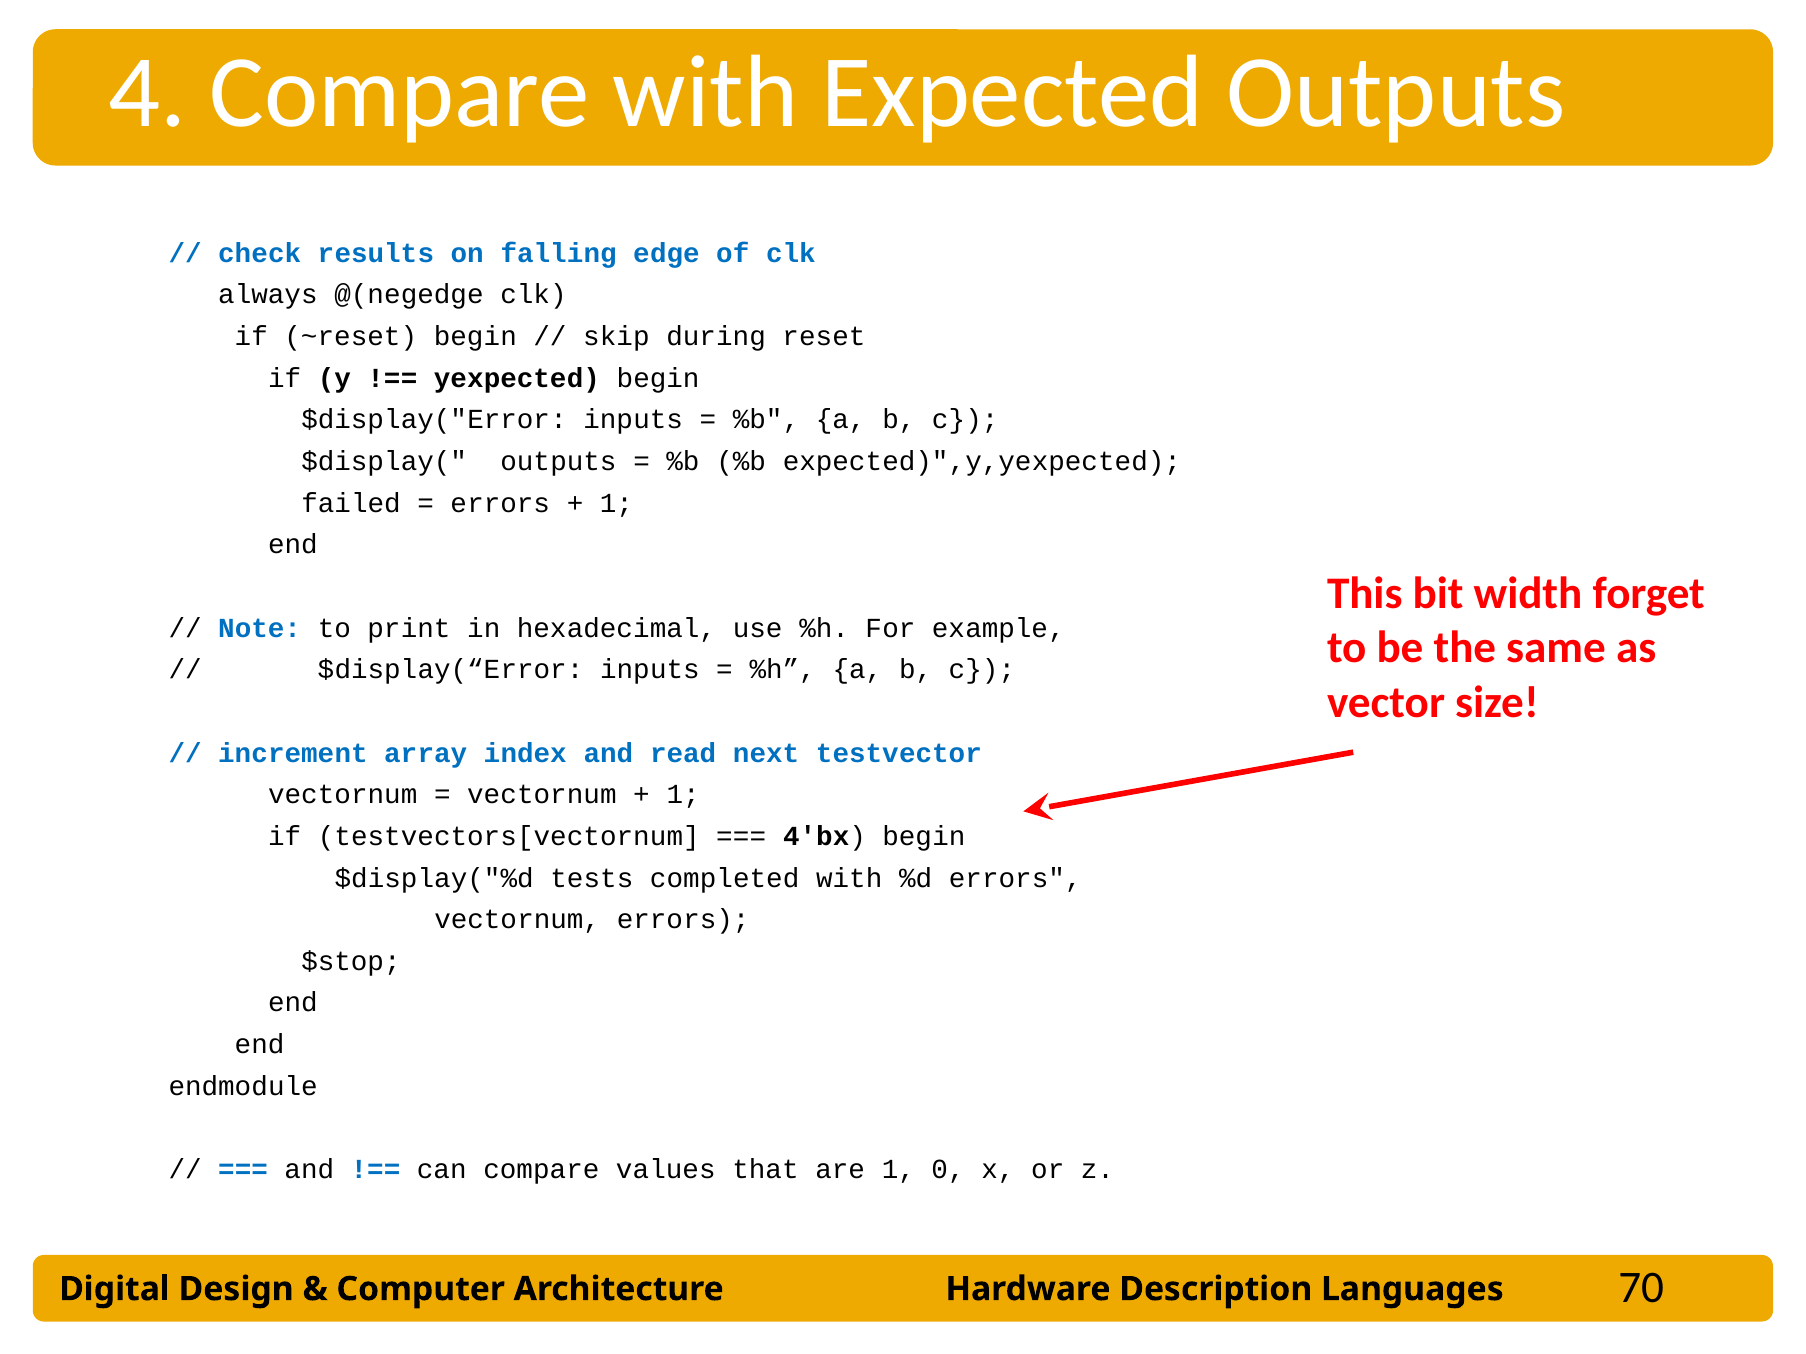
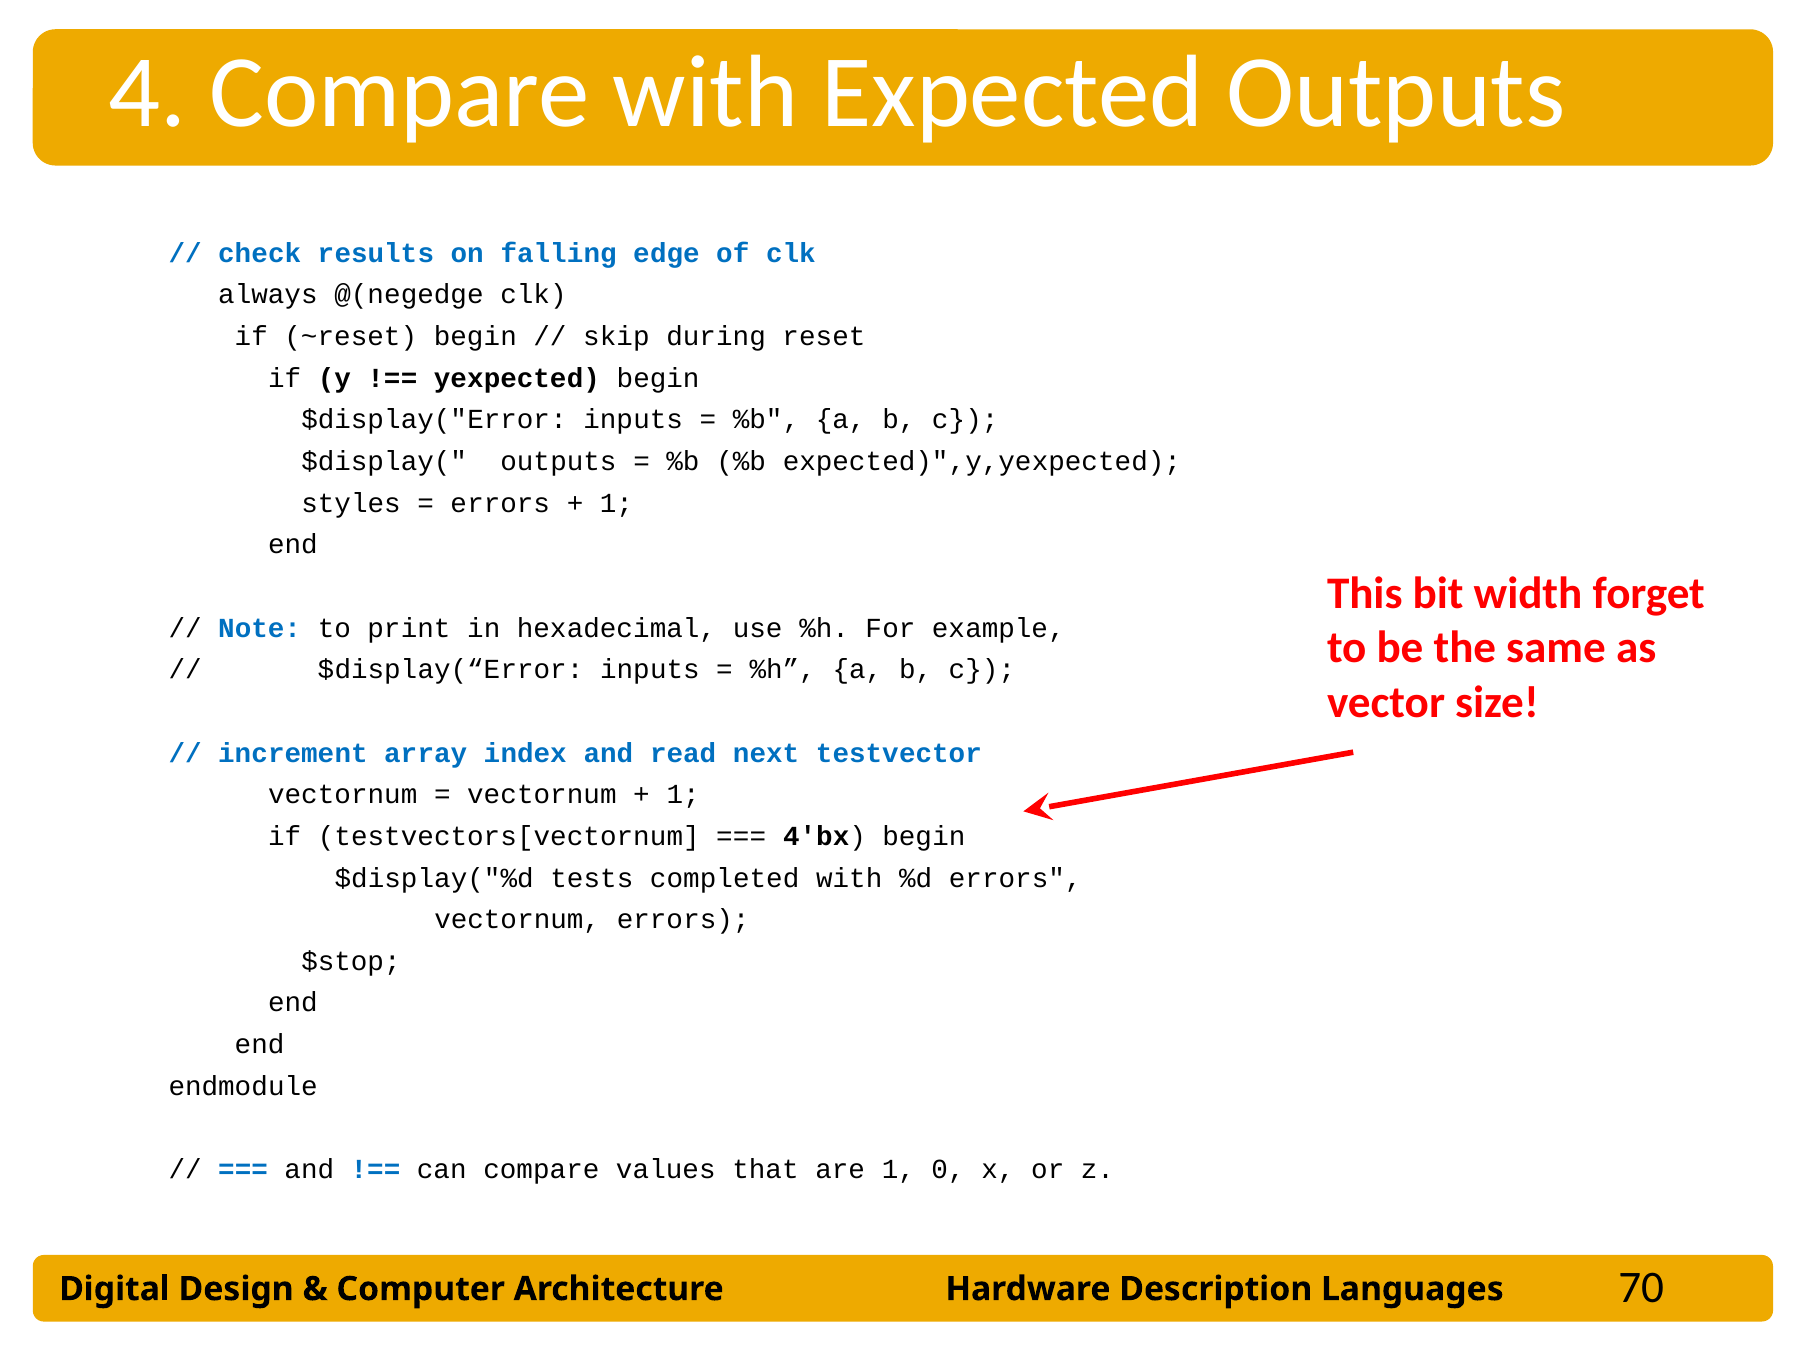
failed: failed -> styles
